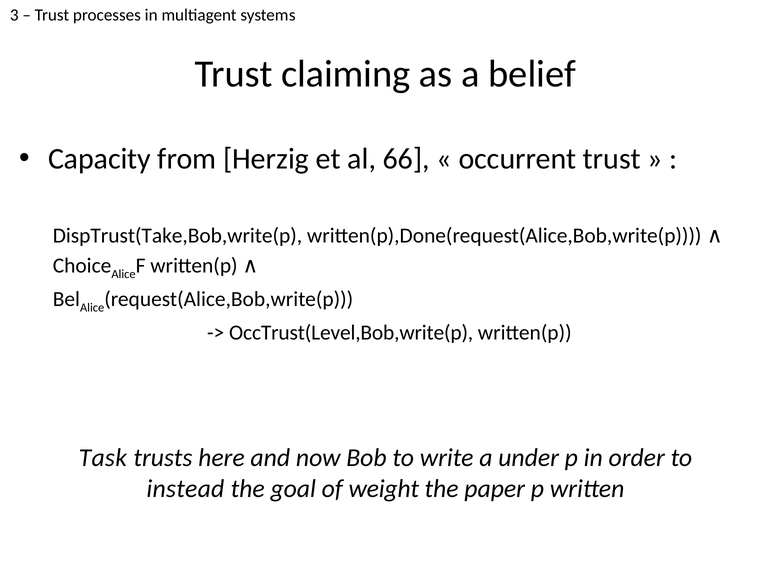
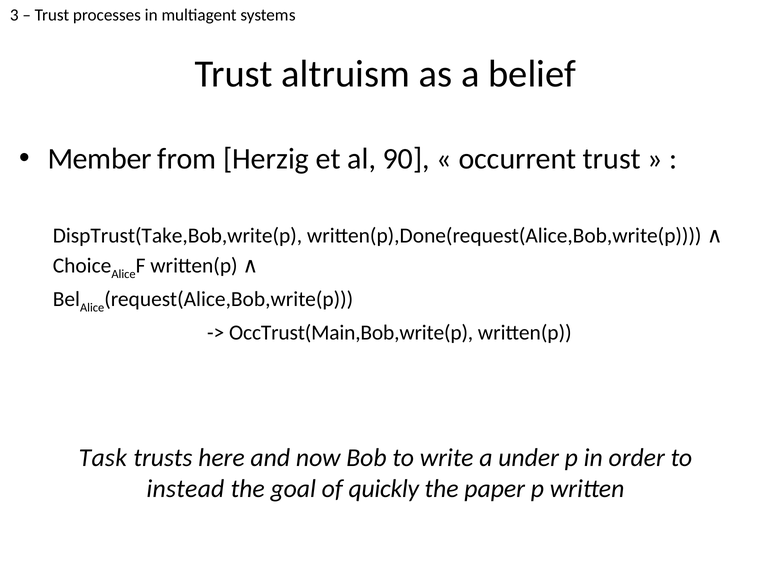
claiming: claiming -> altruism
Capacity: Capacity -> Member
66: 66 -> 90
OccTrust(Level,Bob,write(p: OccTrust(Level,Bob,write(p -> OccTrust(Main,Bob,write(p
weight: weight -> quickly
